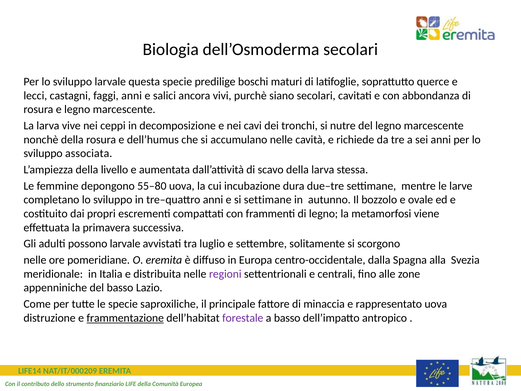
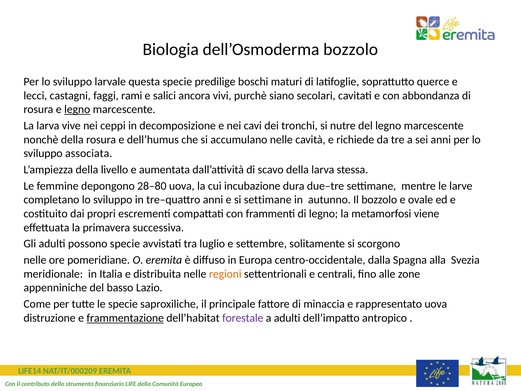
dell’Osmoderma secolari: secolari -> bozzolo
faggi anni: anni -> rami
legno at (77, 109) underline: none -> present
55–80: 55–80 -> 28–80
possono larvale: larvale -> specie
regioni colour: purple -> orange
a basso: basso -> adulti
